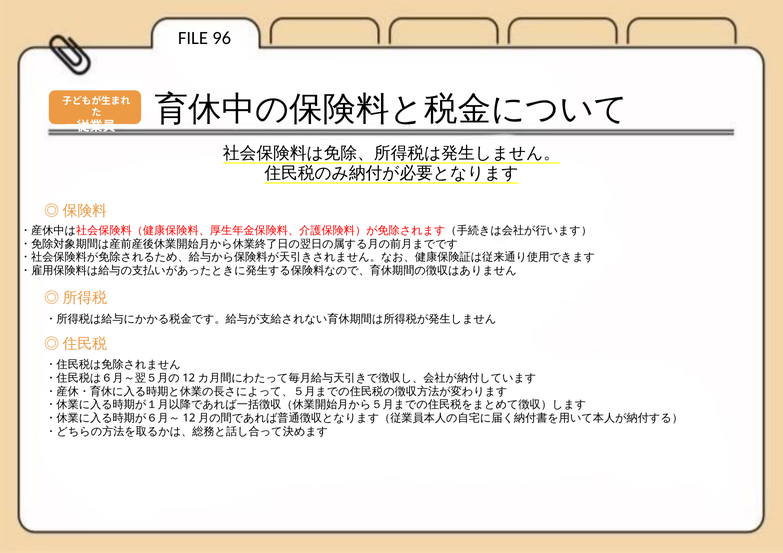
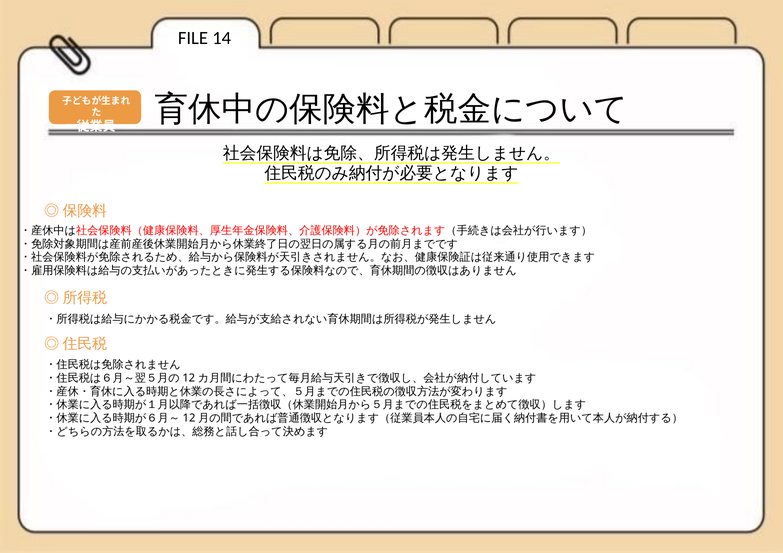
96: 96 -> 14
